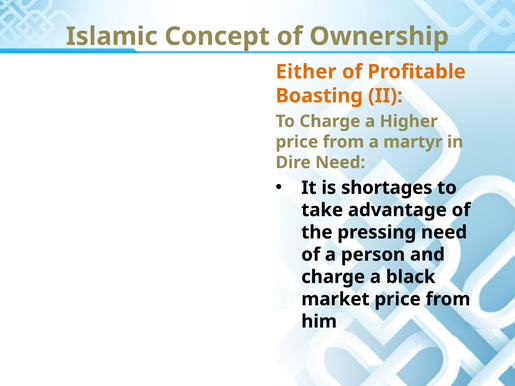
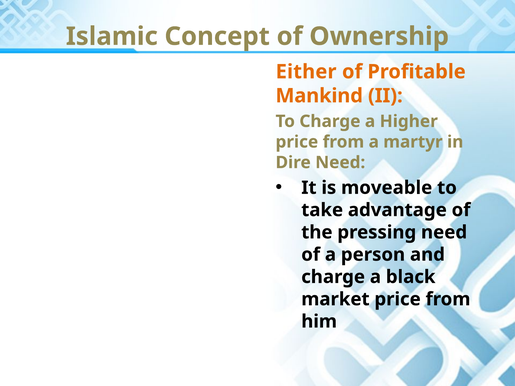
Boasting: Boasting -> Mankind
shortages: shortages -> moveable
